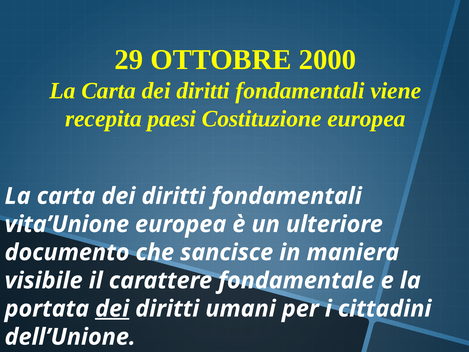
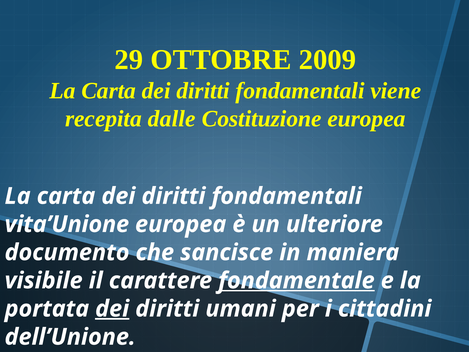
2000: 2000 -> 2009
paesi: paesi -> dalle
fondamentale underline: none -> present
